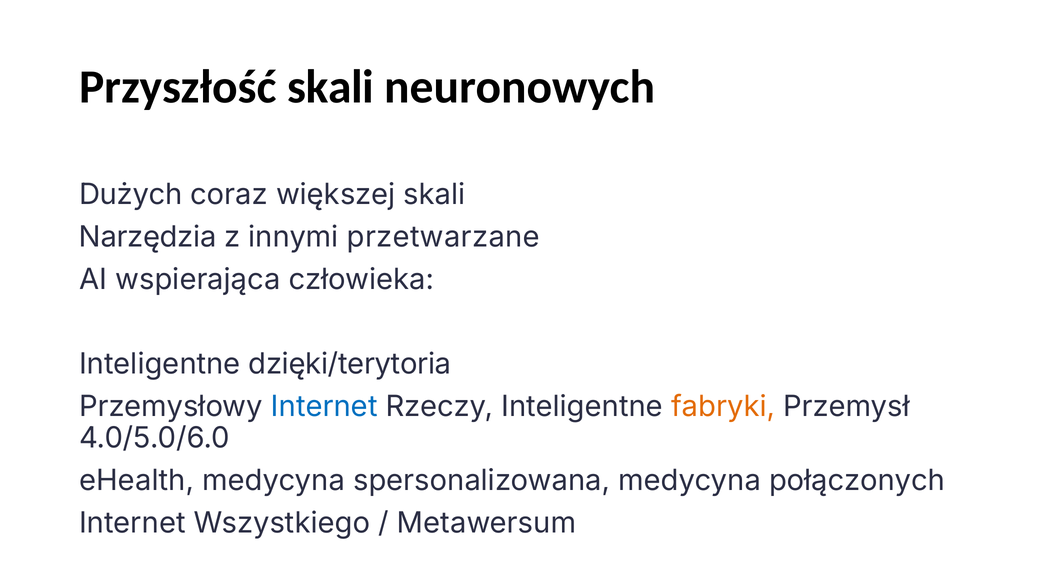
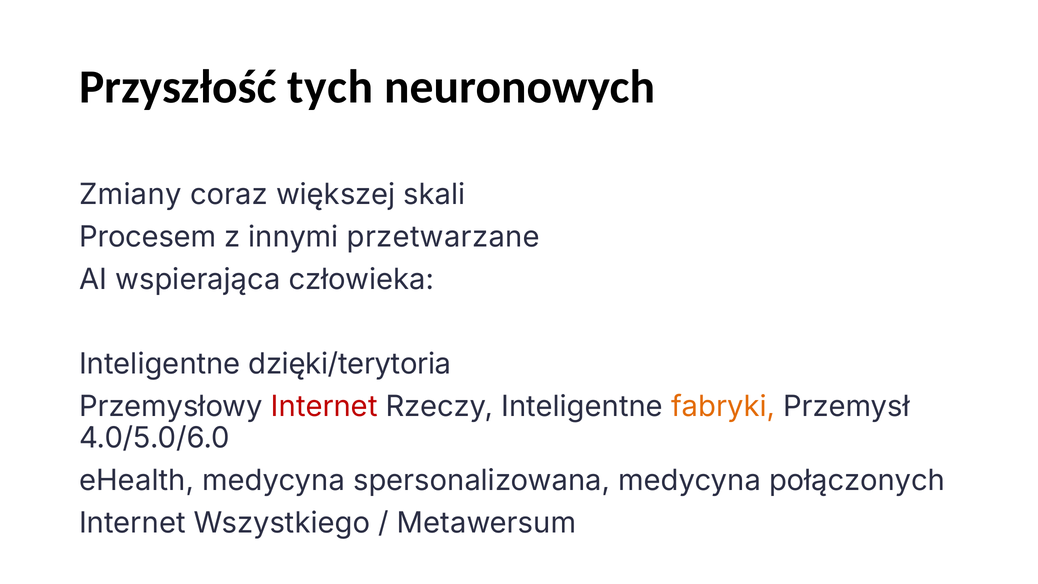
Przyszłość skali: skali -> tych
Dużych: Dużych -> Zmiany
Narzędzia: Narzędzia -> Procesem
Internet at (324, 407) colour: blue -> red
